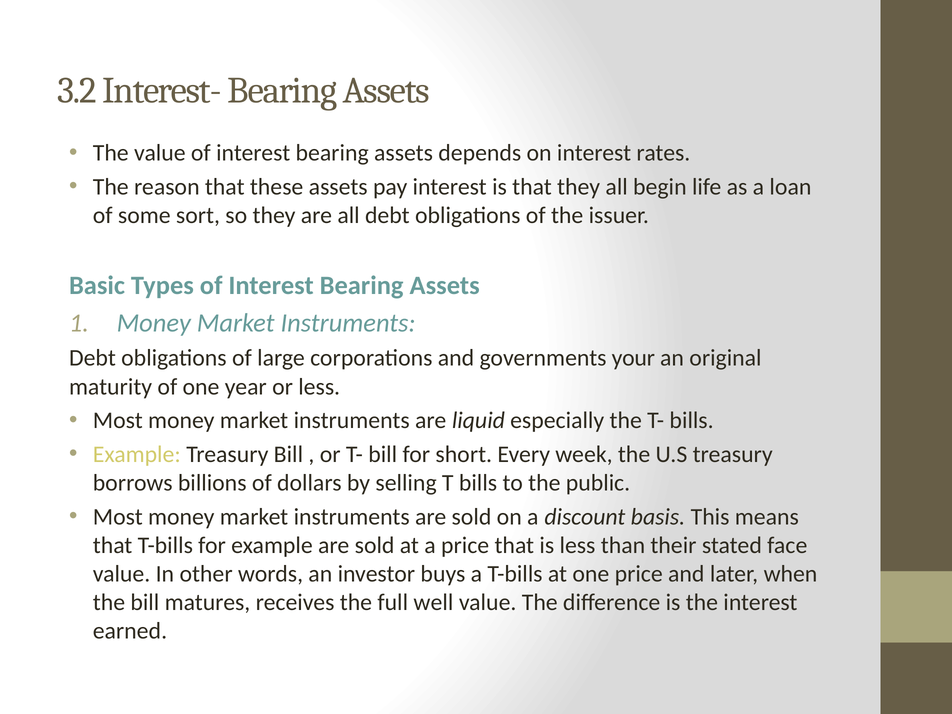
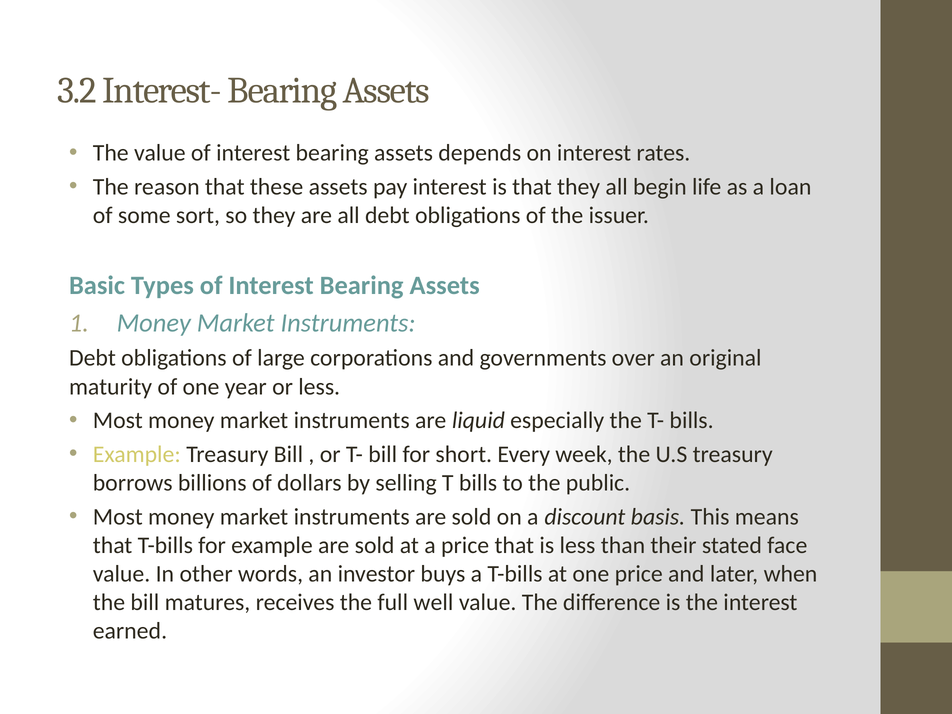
your: your -> over
